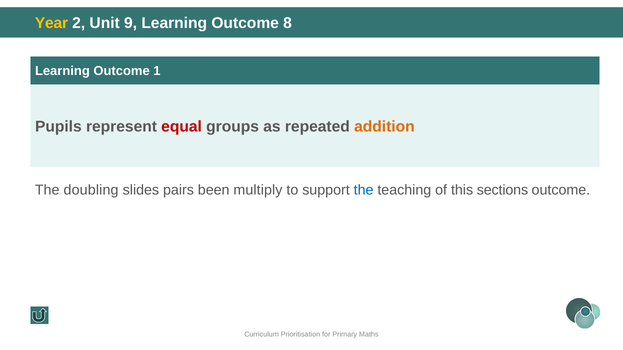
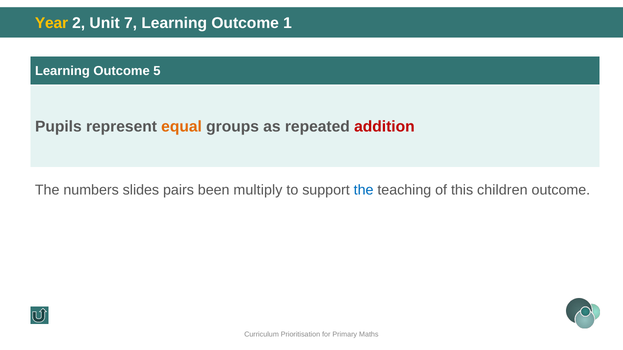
9: 9 -> 7
8: 8 -> 1
1: 1 -> 5
equal colour: red -> orange
addition colour: orange -> red
doubling: doubling -> numbers
sections: sections -> children
